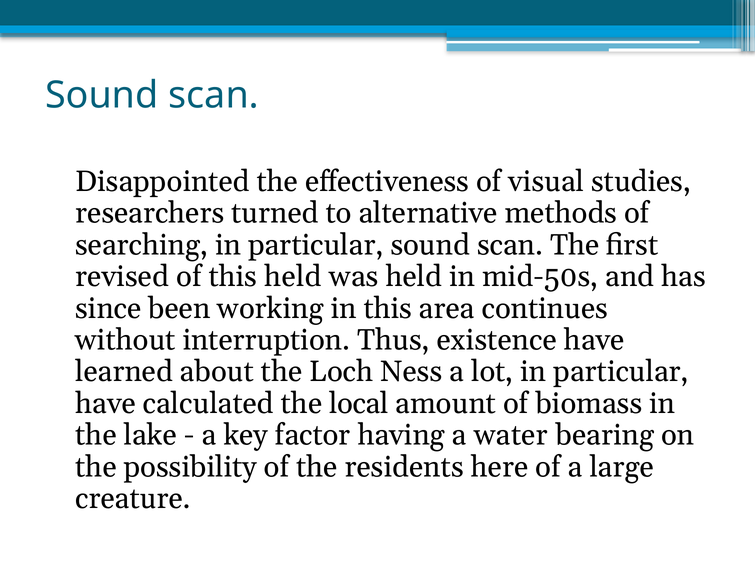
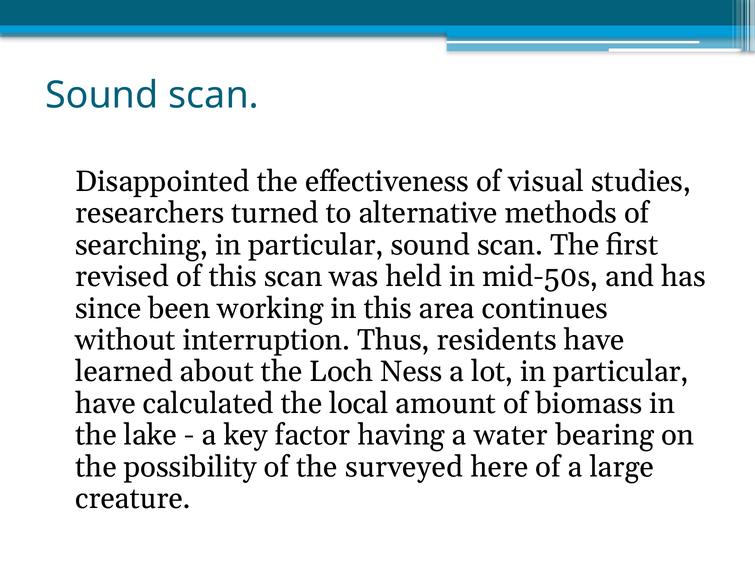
this held: held -> scan
existence: existence -> residents
residents: residents -> surveyed
